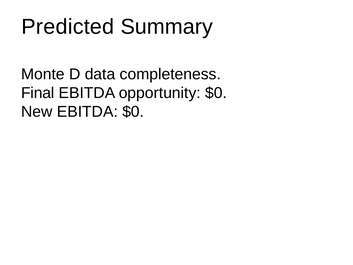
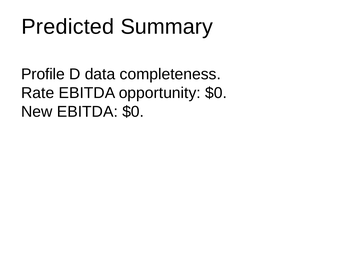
Monte: Monte -> Profile
Final: Final -> Rate
